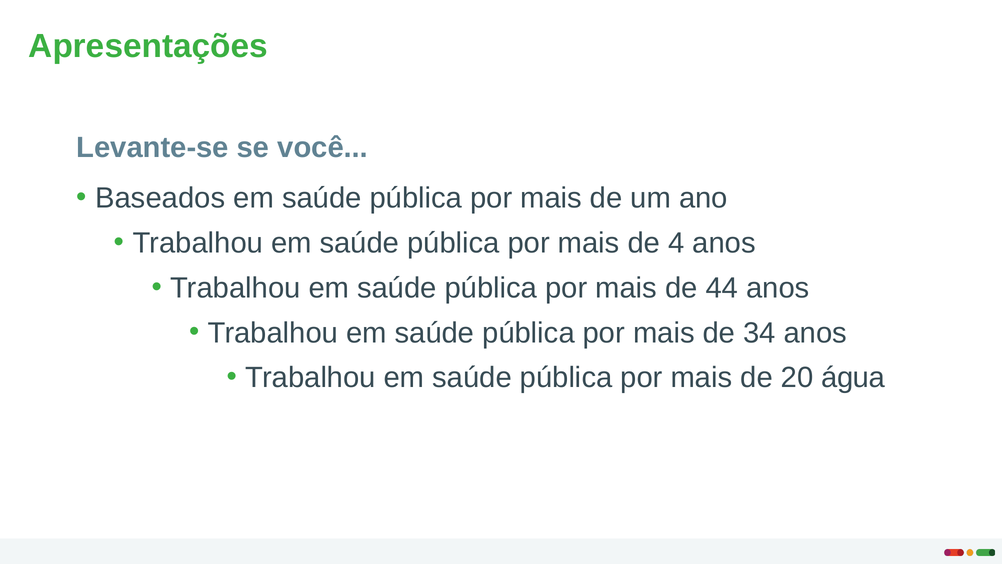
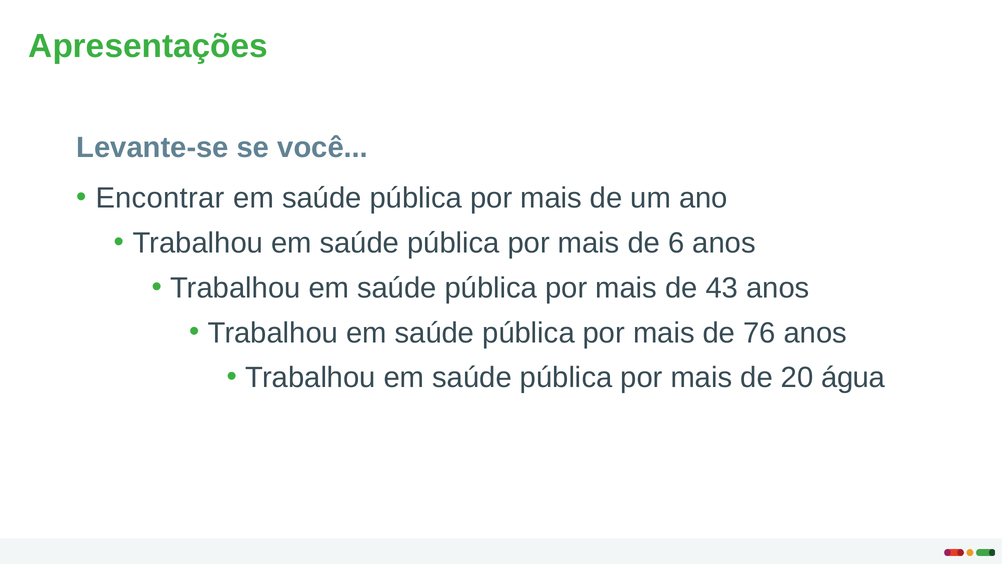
Baseados: Baseados -> Encontrar
4: 4 -> 6
44: 44 -> 43
34: 34 -> 76
